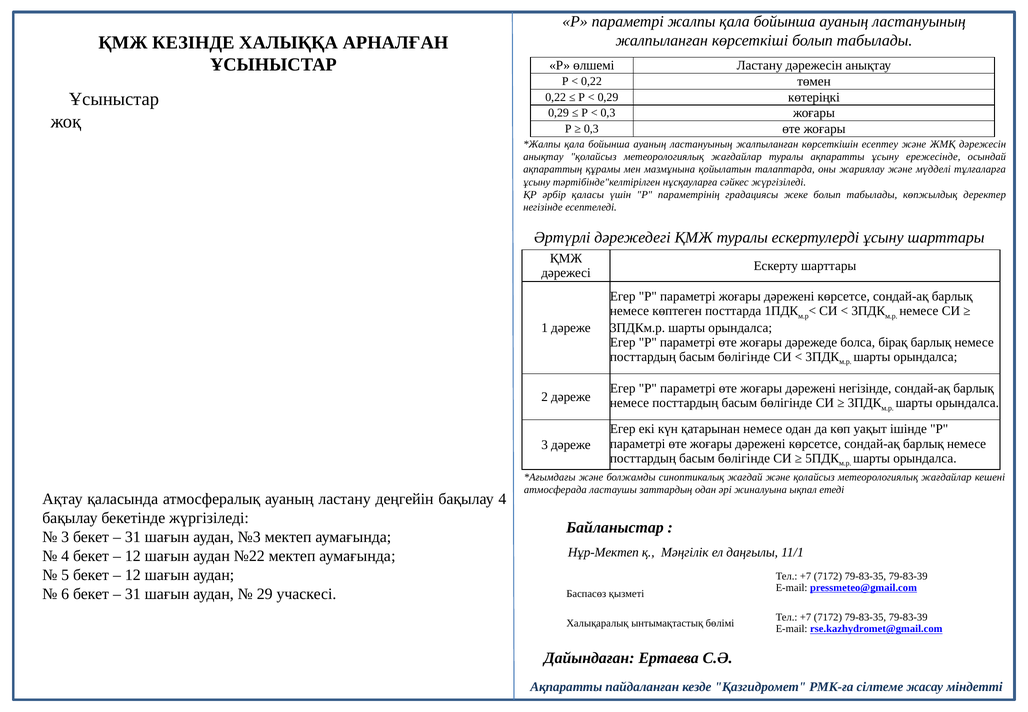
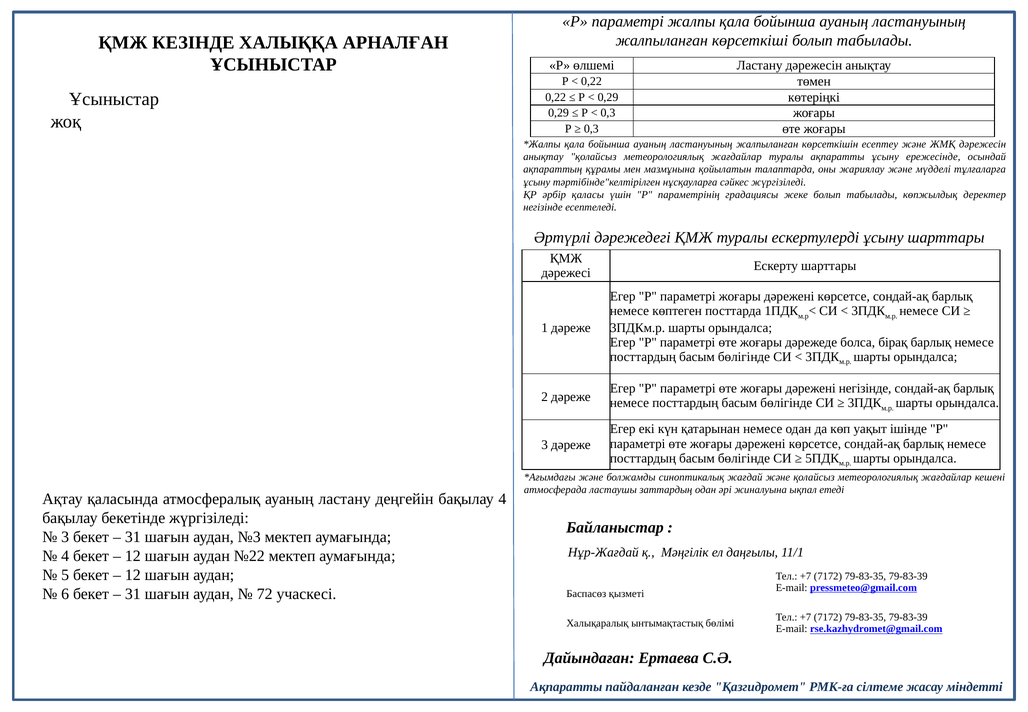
Нұр-Мектеп: Нұр-Мектеп -> Нұр-Жағдай
29: 29 -> 72
